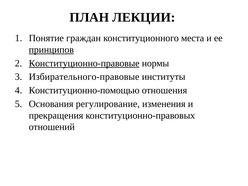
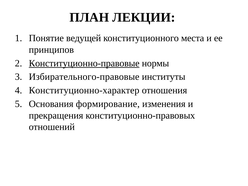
граждан: граждан -> ведущей
принципов underline: present -> none
Конституционно-помощью: Конституционно-помощью -> Конституционно-характер
регулирование: регулирование -> формирование
